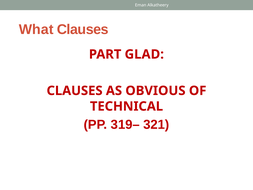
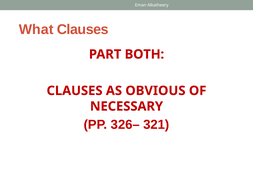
GLAD: GLAD -> BOTH
TECHNICAL: TECHNICAL -> NECESSARY
319–: 319– -> 326–
